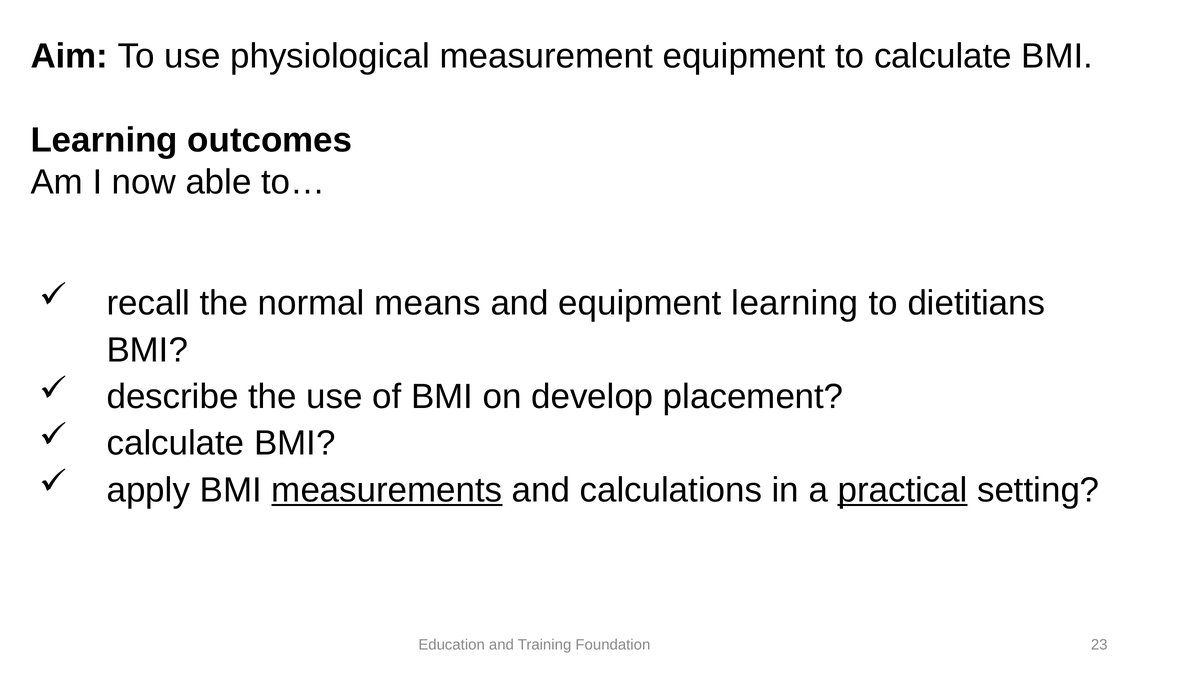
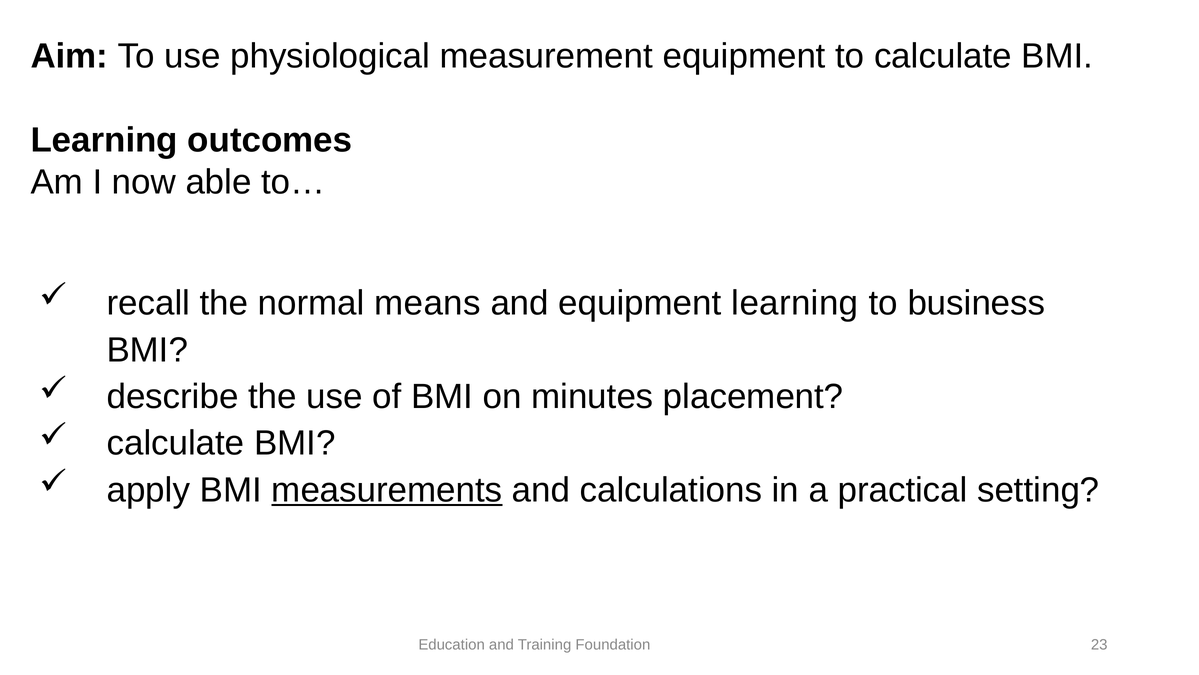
dietitians: dietitians -> business
develop: develop -> minutes
practical underline: present -> none
